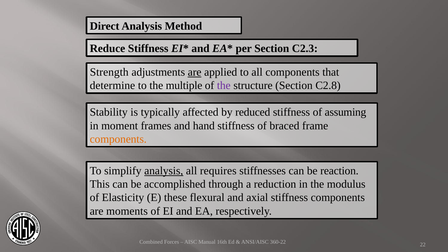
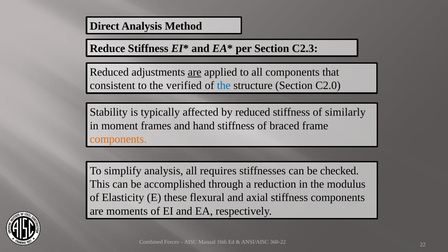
Strength at (109, 72): Strength -> Reduced
determine: determine -> consistent
multiple: multiple -> verified
the at (224, 86) colour: purple -> blue
C2.8: C2.8 -> C2.0
assuming: assuming -> similarly
analysis at (164, 171) underline: present -> none
reaction: reaction -> checked
